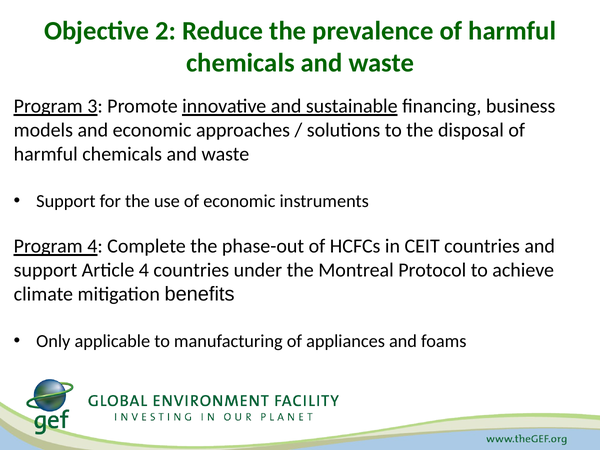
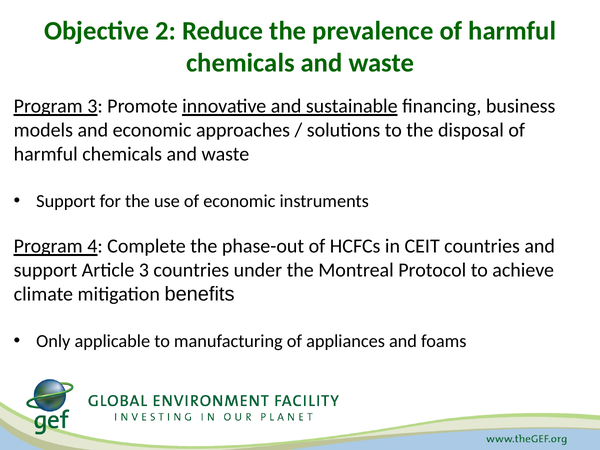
Article 4: 4 -> 3
